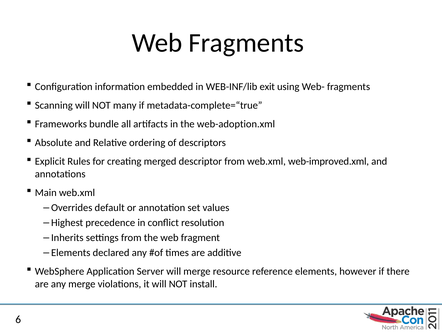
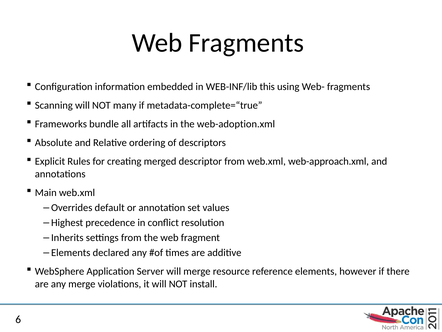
exit: exit -> this
web-improved.xml: web-improved.xml -> web-approach.xml
